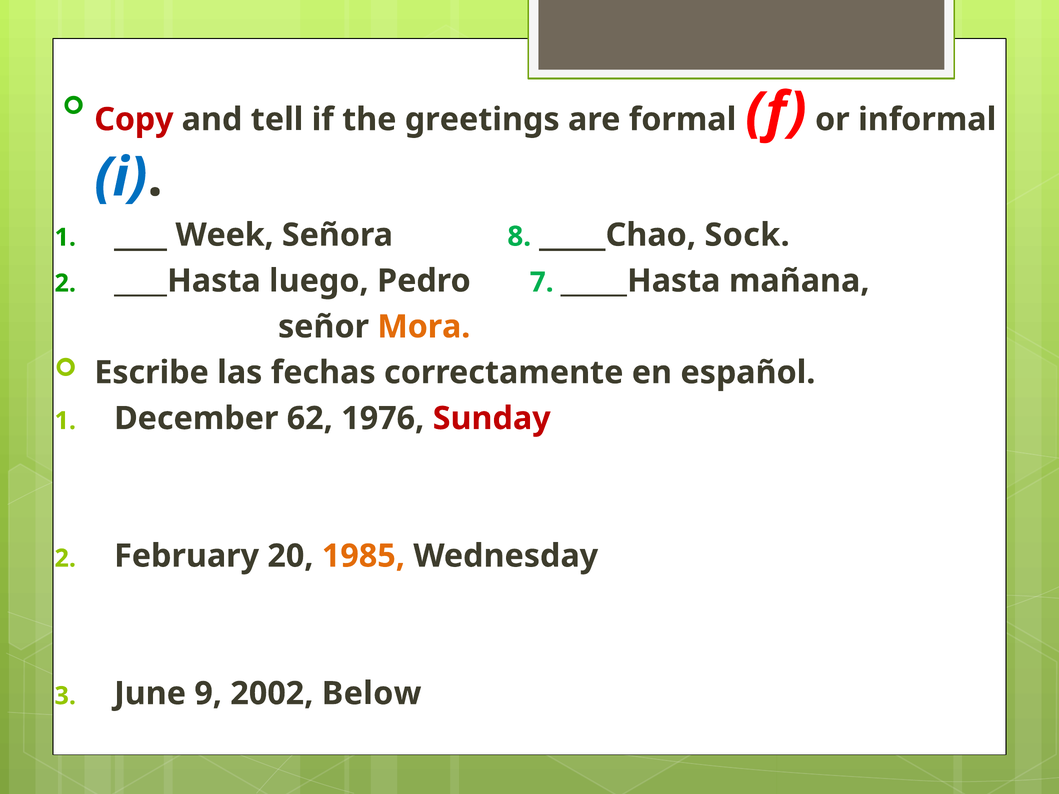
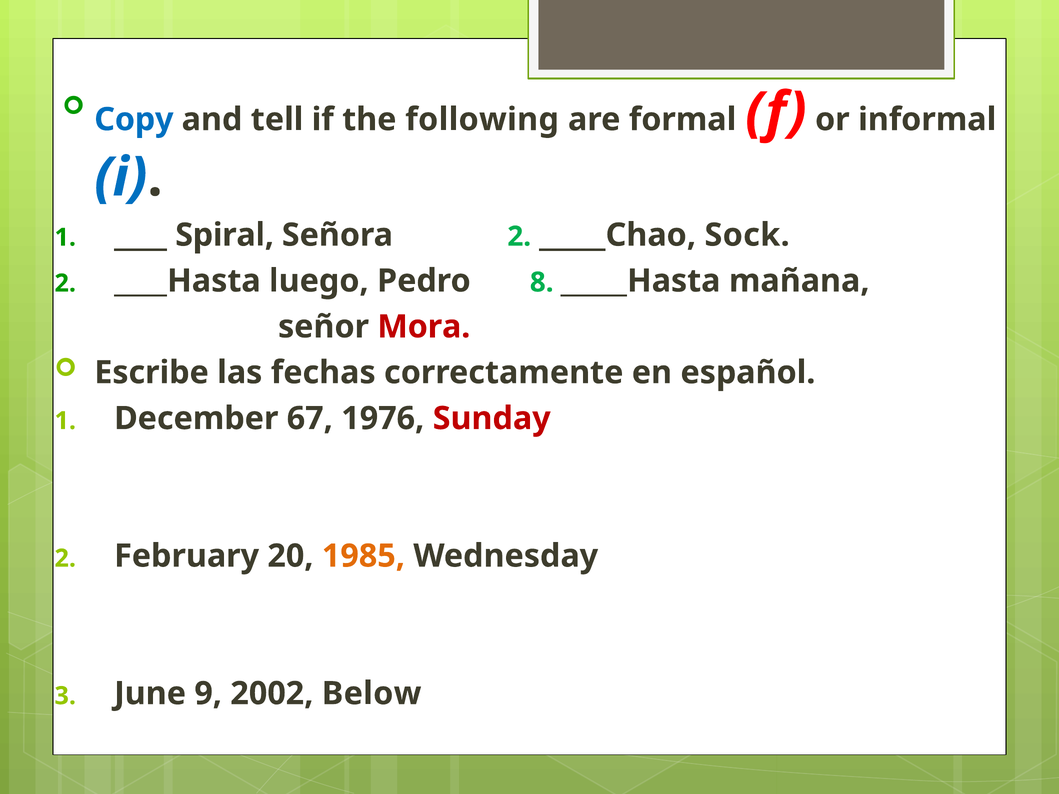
Copy colour: red -> blue
greetings: greetings -> following
Week: Week -> Spiral
Señora 8: 8 -> 2
7: 7 -> 8
Mora colour: orange -> red
62: 62 -> 67
